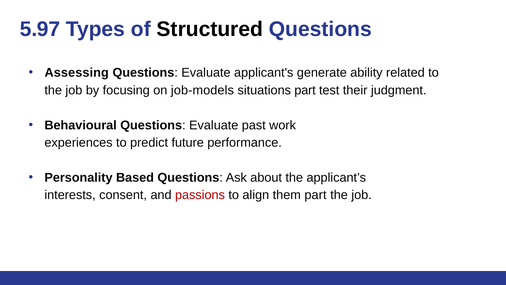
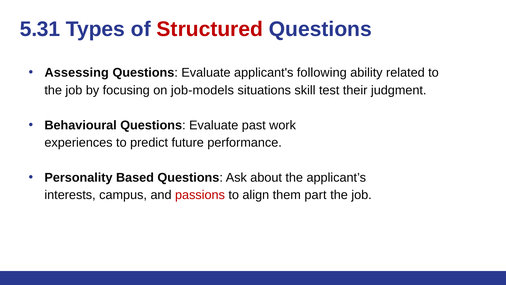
5.97: 5.97 -> 5.31
Structured colour: black -> red
generate: generate -> following
situations part: part -> skill
consent: consent -> campus
